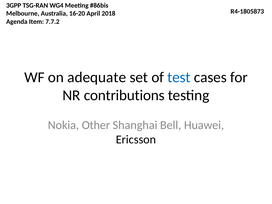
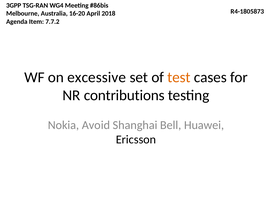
adequate: adequate -> excessive
test colour: blue -> orange
Other: Other -> Avoid
